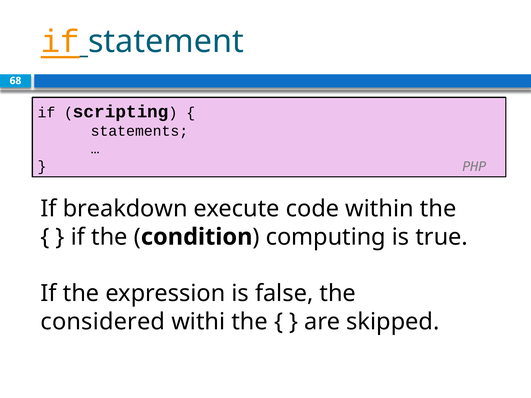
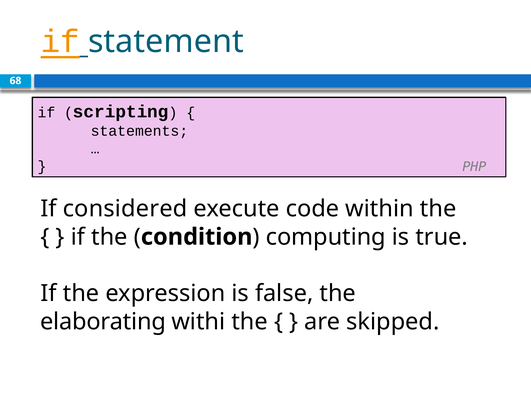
breakdown: breakdown -> considered
considered: considered -> elaborating
